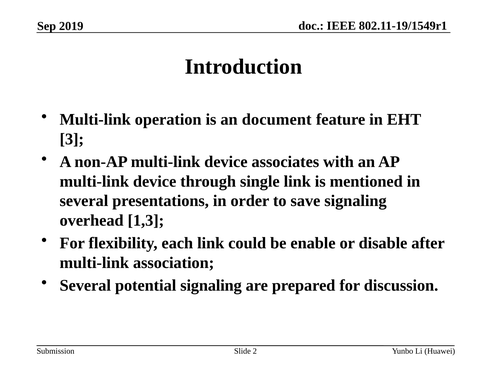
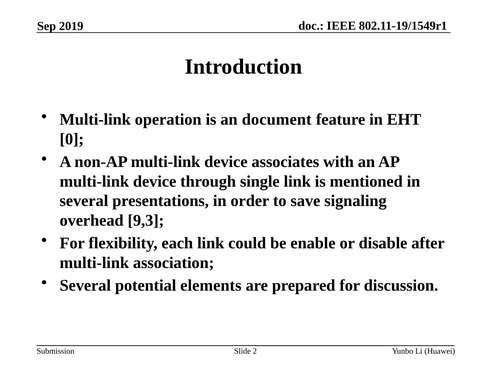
3: 3 -> 0
1,3: 1,3 -> 9,3
potential signaling: signaling -> elements
